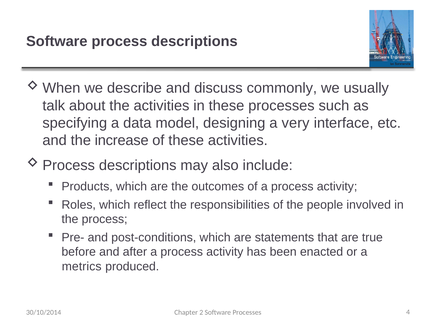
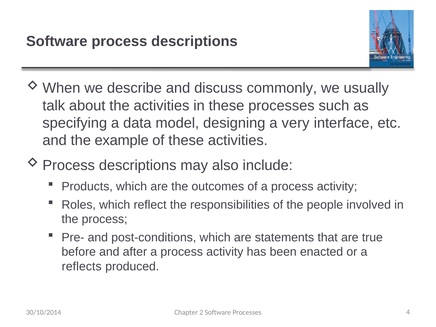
increase: increase -> example
metrics: metrics -> reflects
